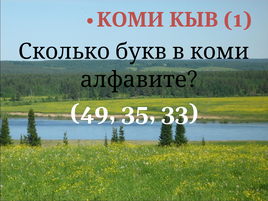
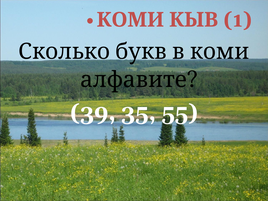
49: 49 -> 39
33: 33 -> 55
